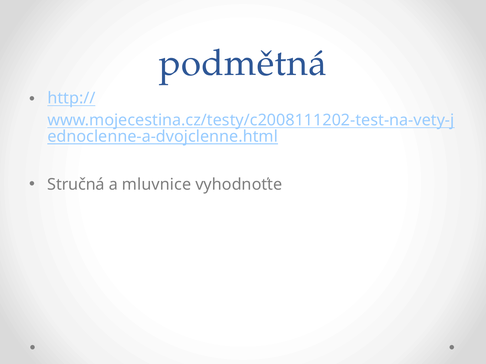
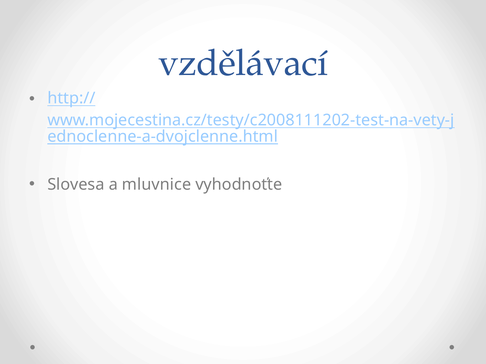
podmětná: podmětná -> vzdělávací
Stručná: Stručná -> Slovesa
